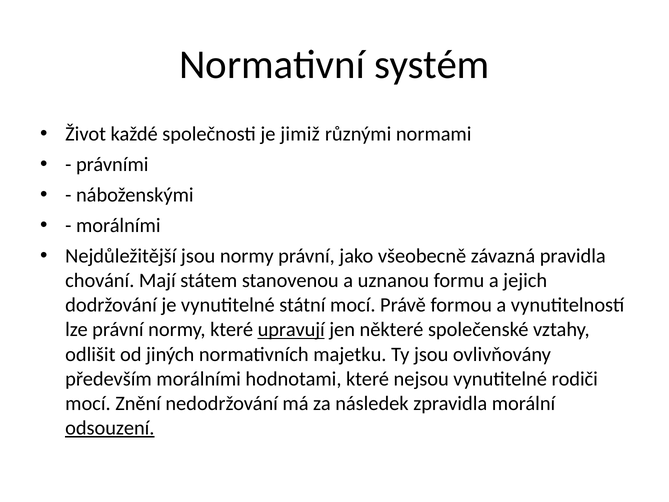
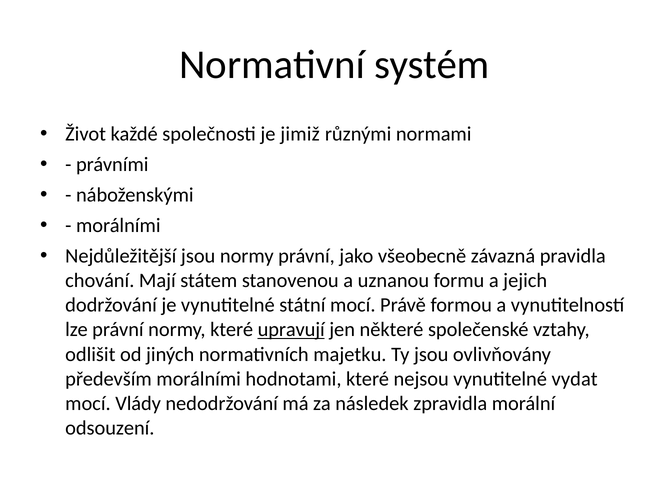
rodiči: rodiči -> vydat
Znění: Znění -> Vlády
odsouzení underline: present -> none
